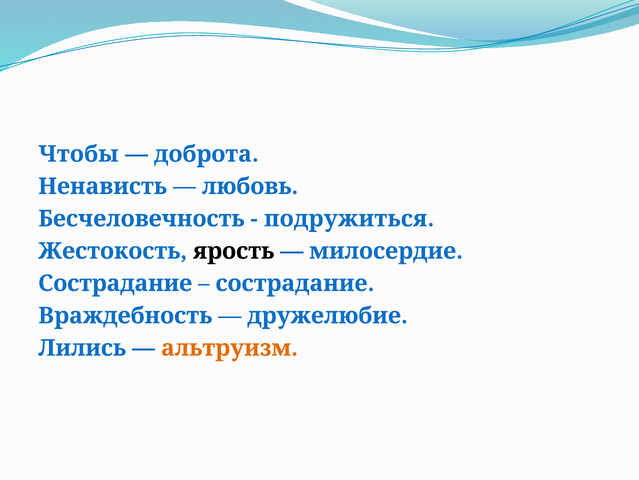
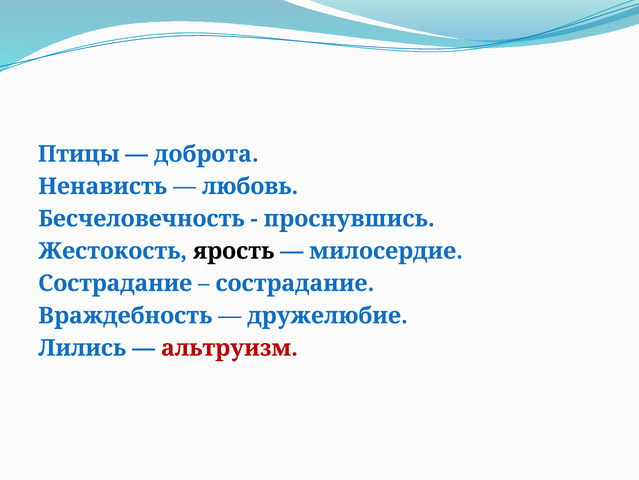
Чтобы: Чтобы -> Птицы
подружиться: подружиться -> проснувшись
альтруизм colour: orange -> red
